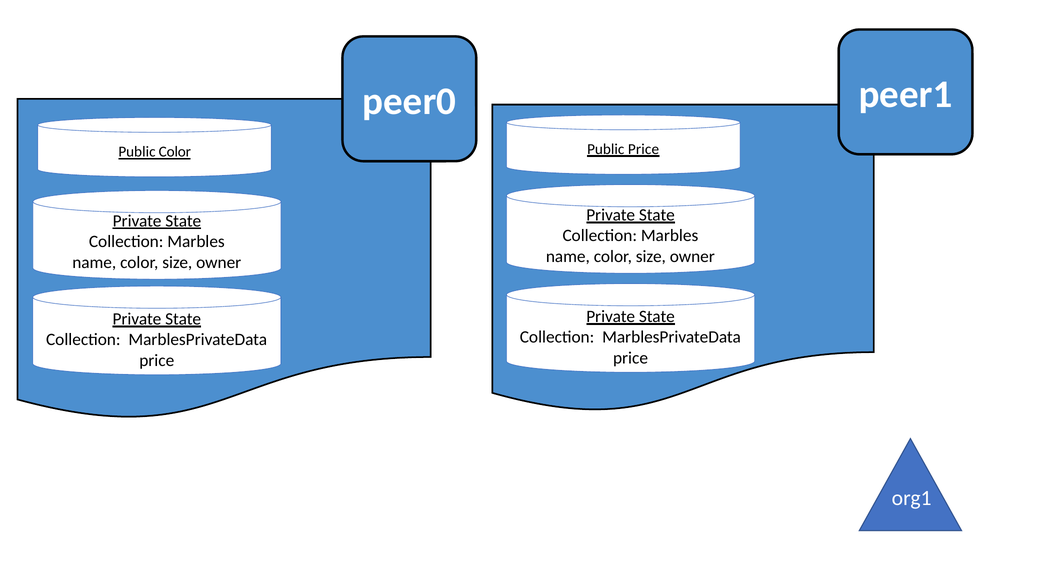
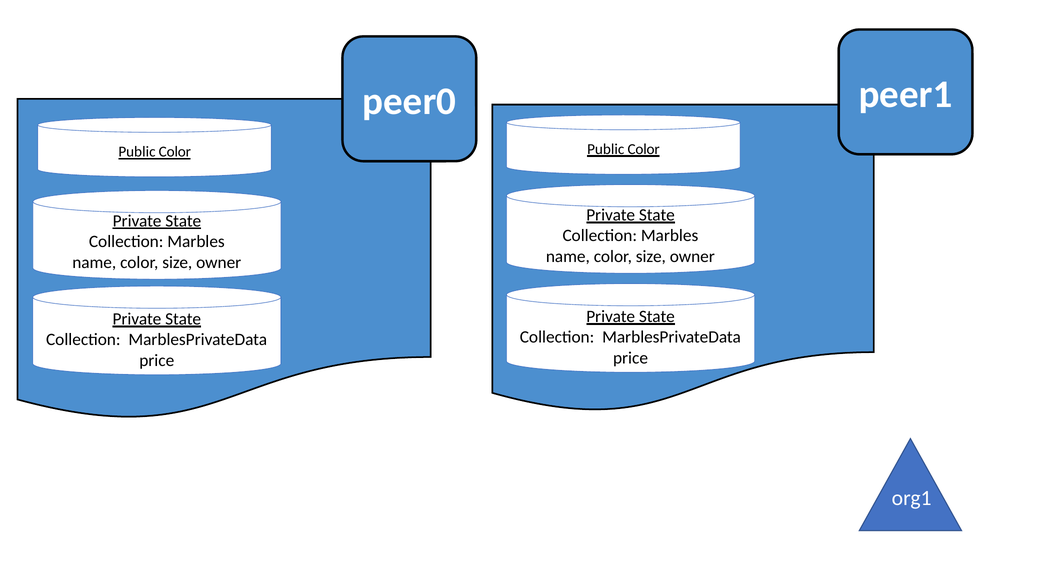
Price at (643, 149): Price -> Color
